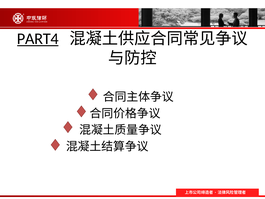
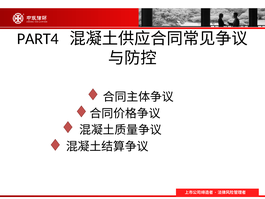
PART4 underline: present -> none
